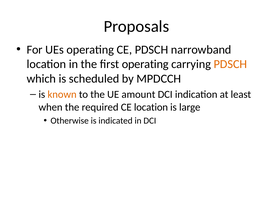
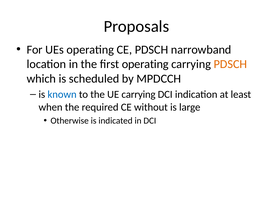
known colour: orange -> blue
UE amount: amount -> carrying
CE location: location -> without
